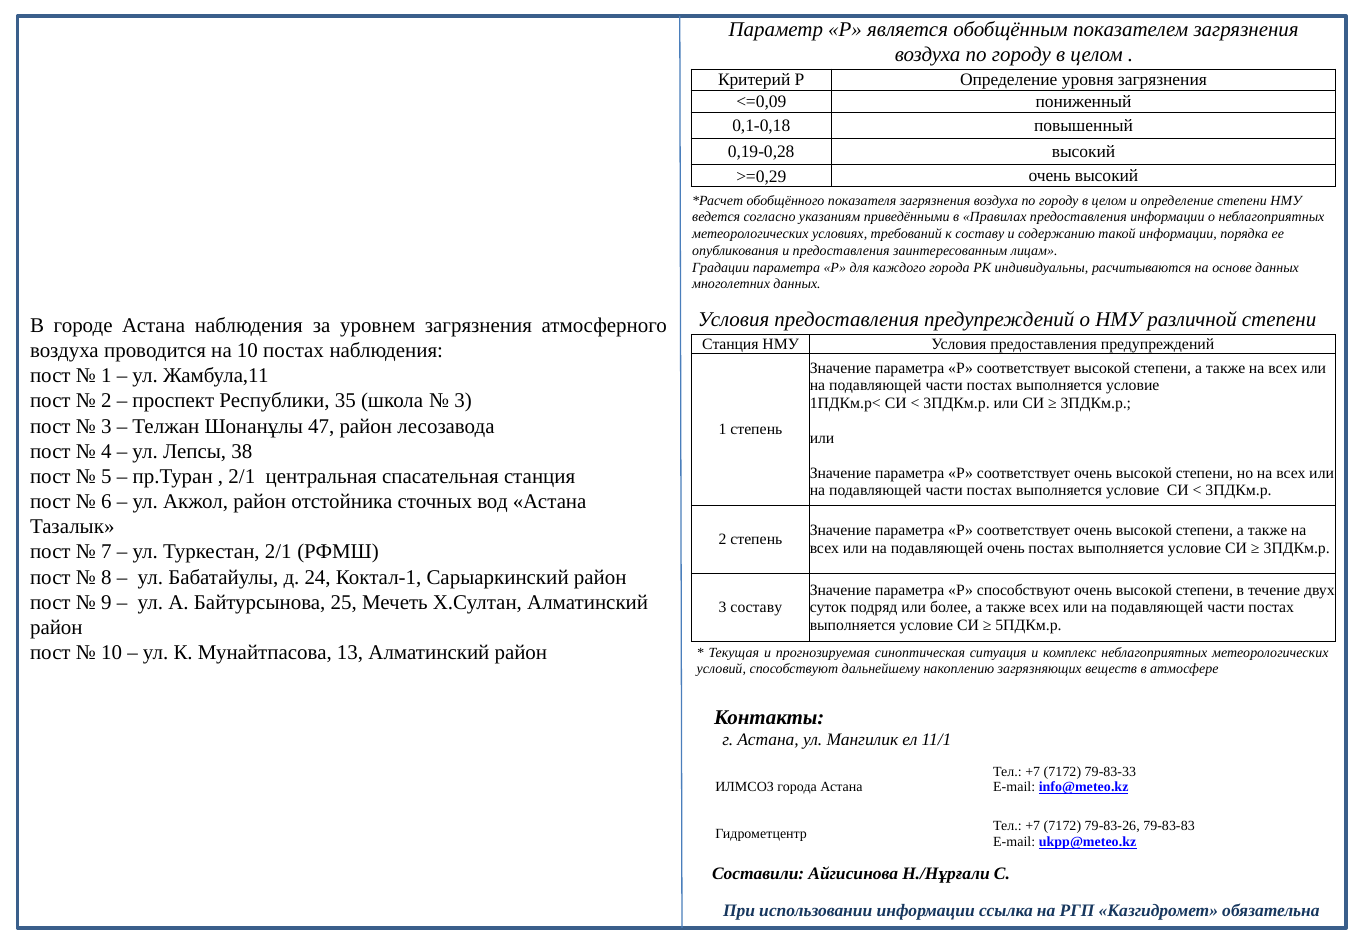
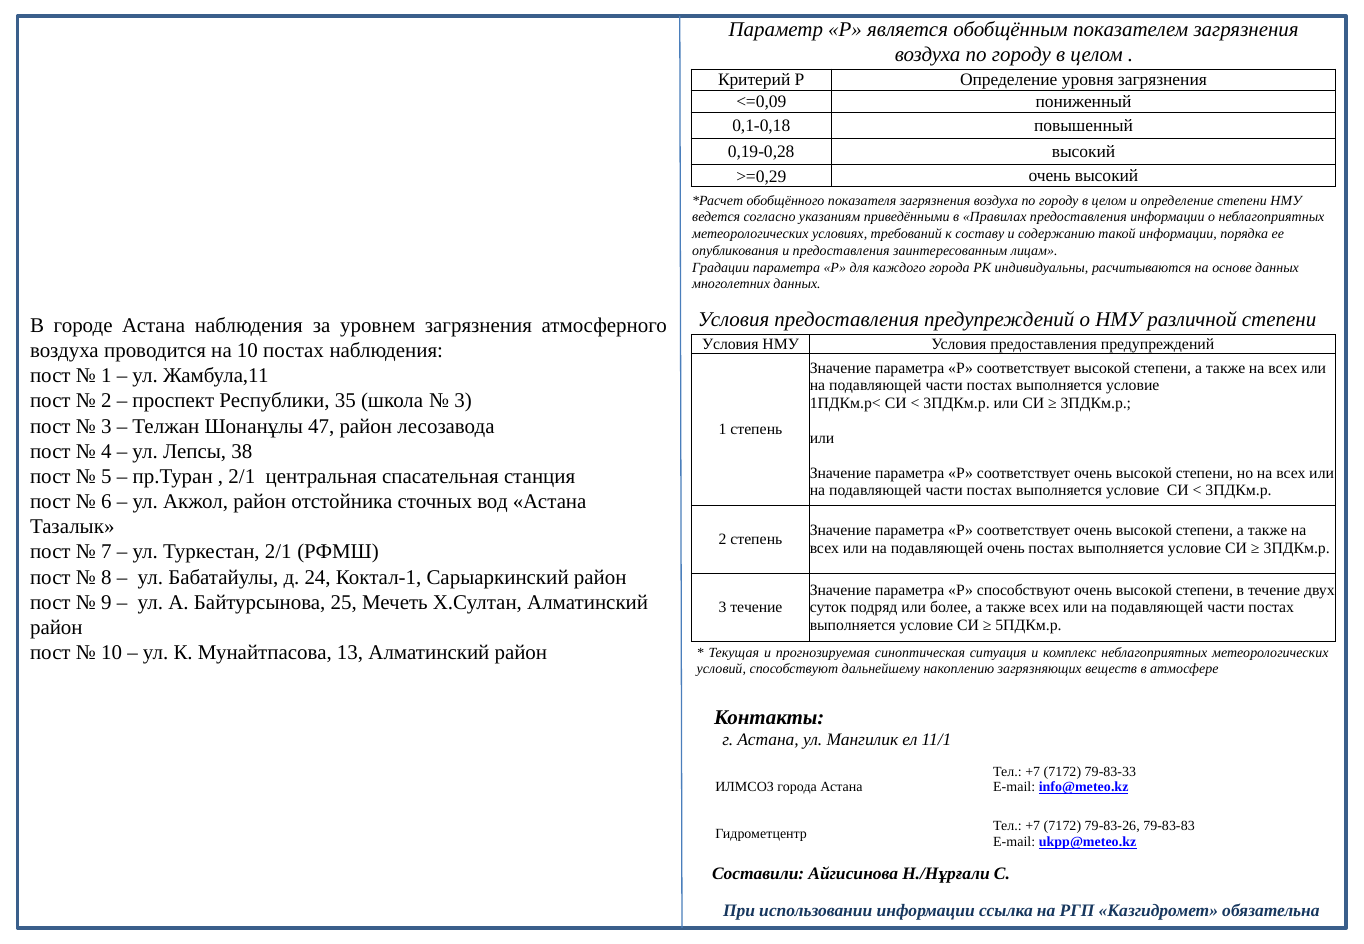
Станция at (730, 344): Станция -> Условия
3 составу: составу -> течение
